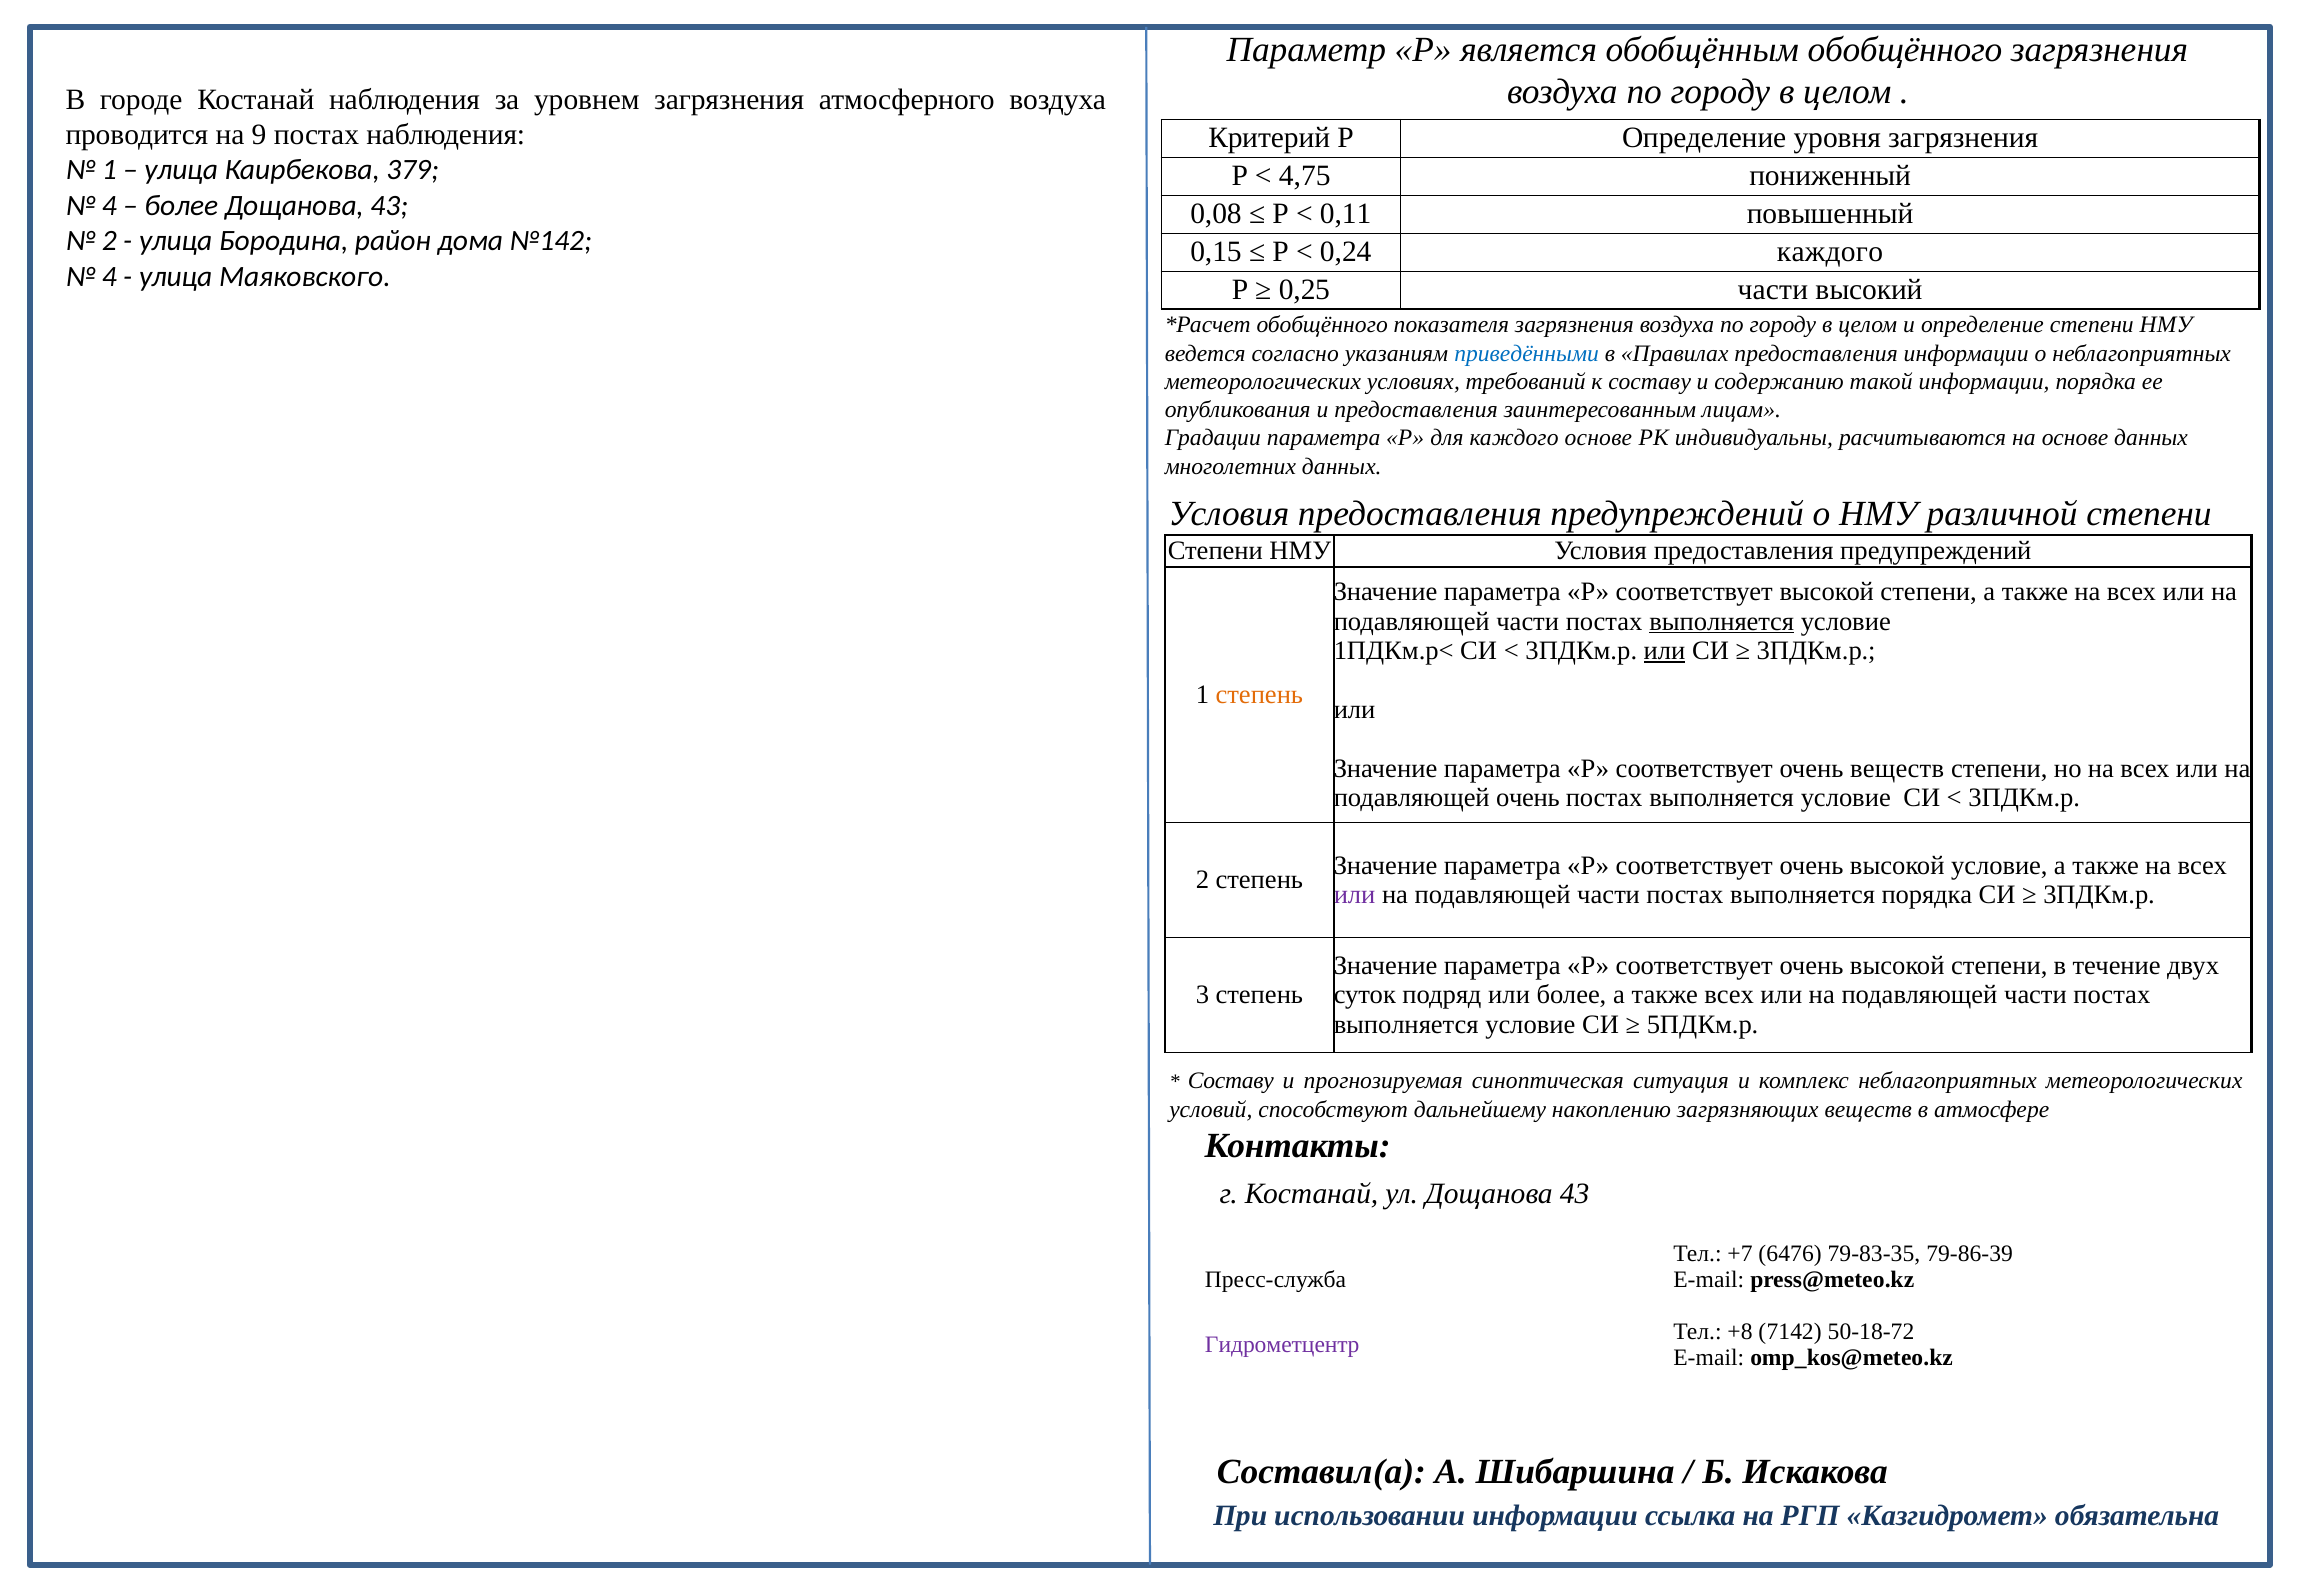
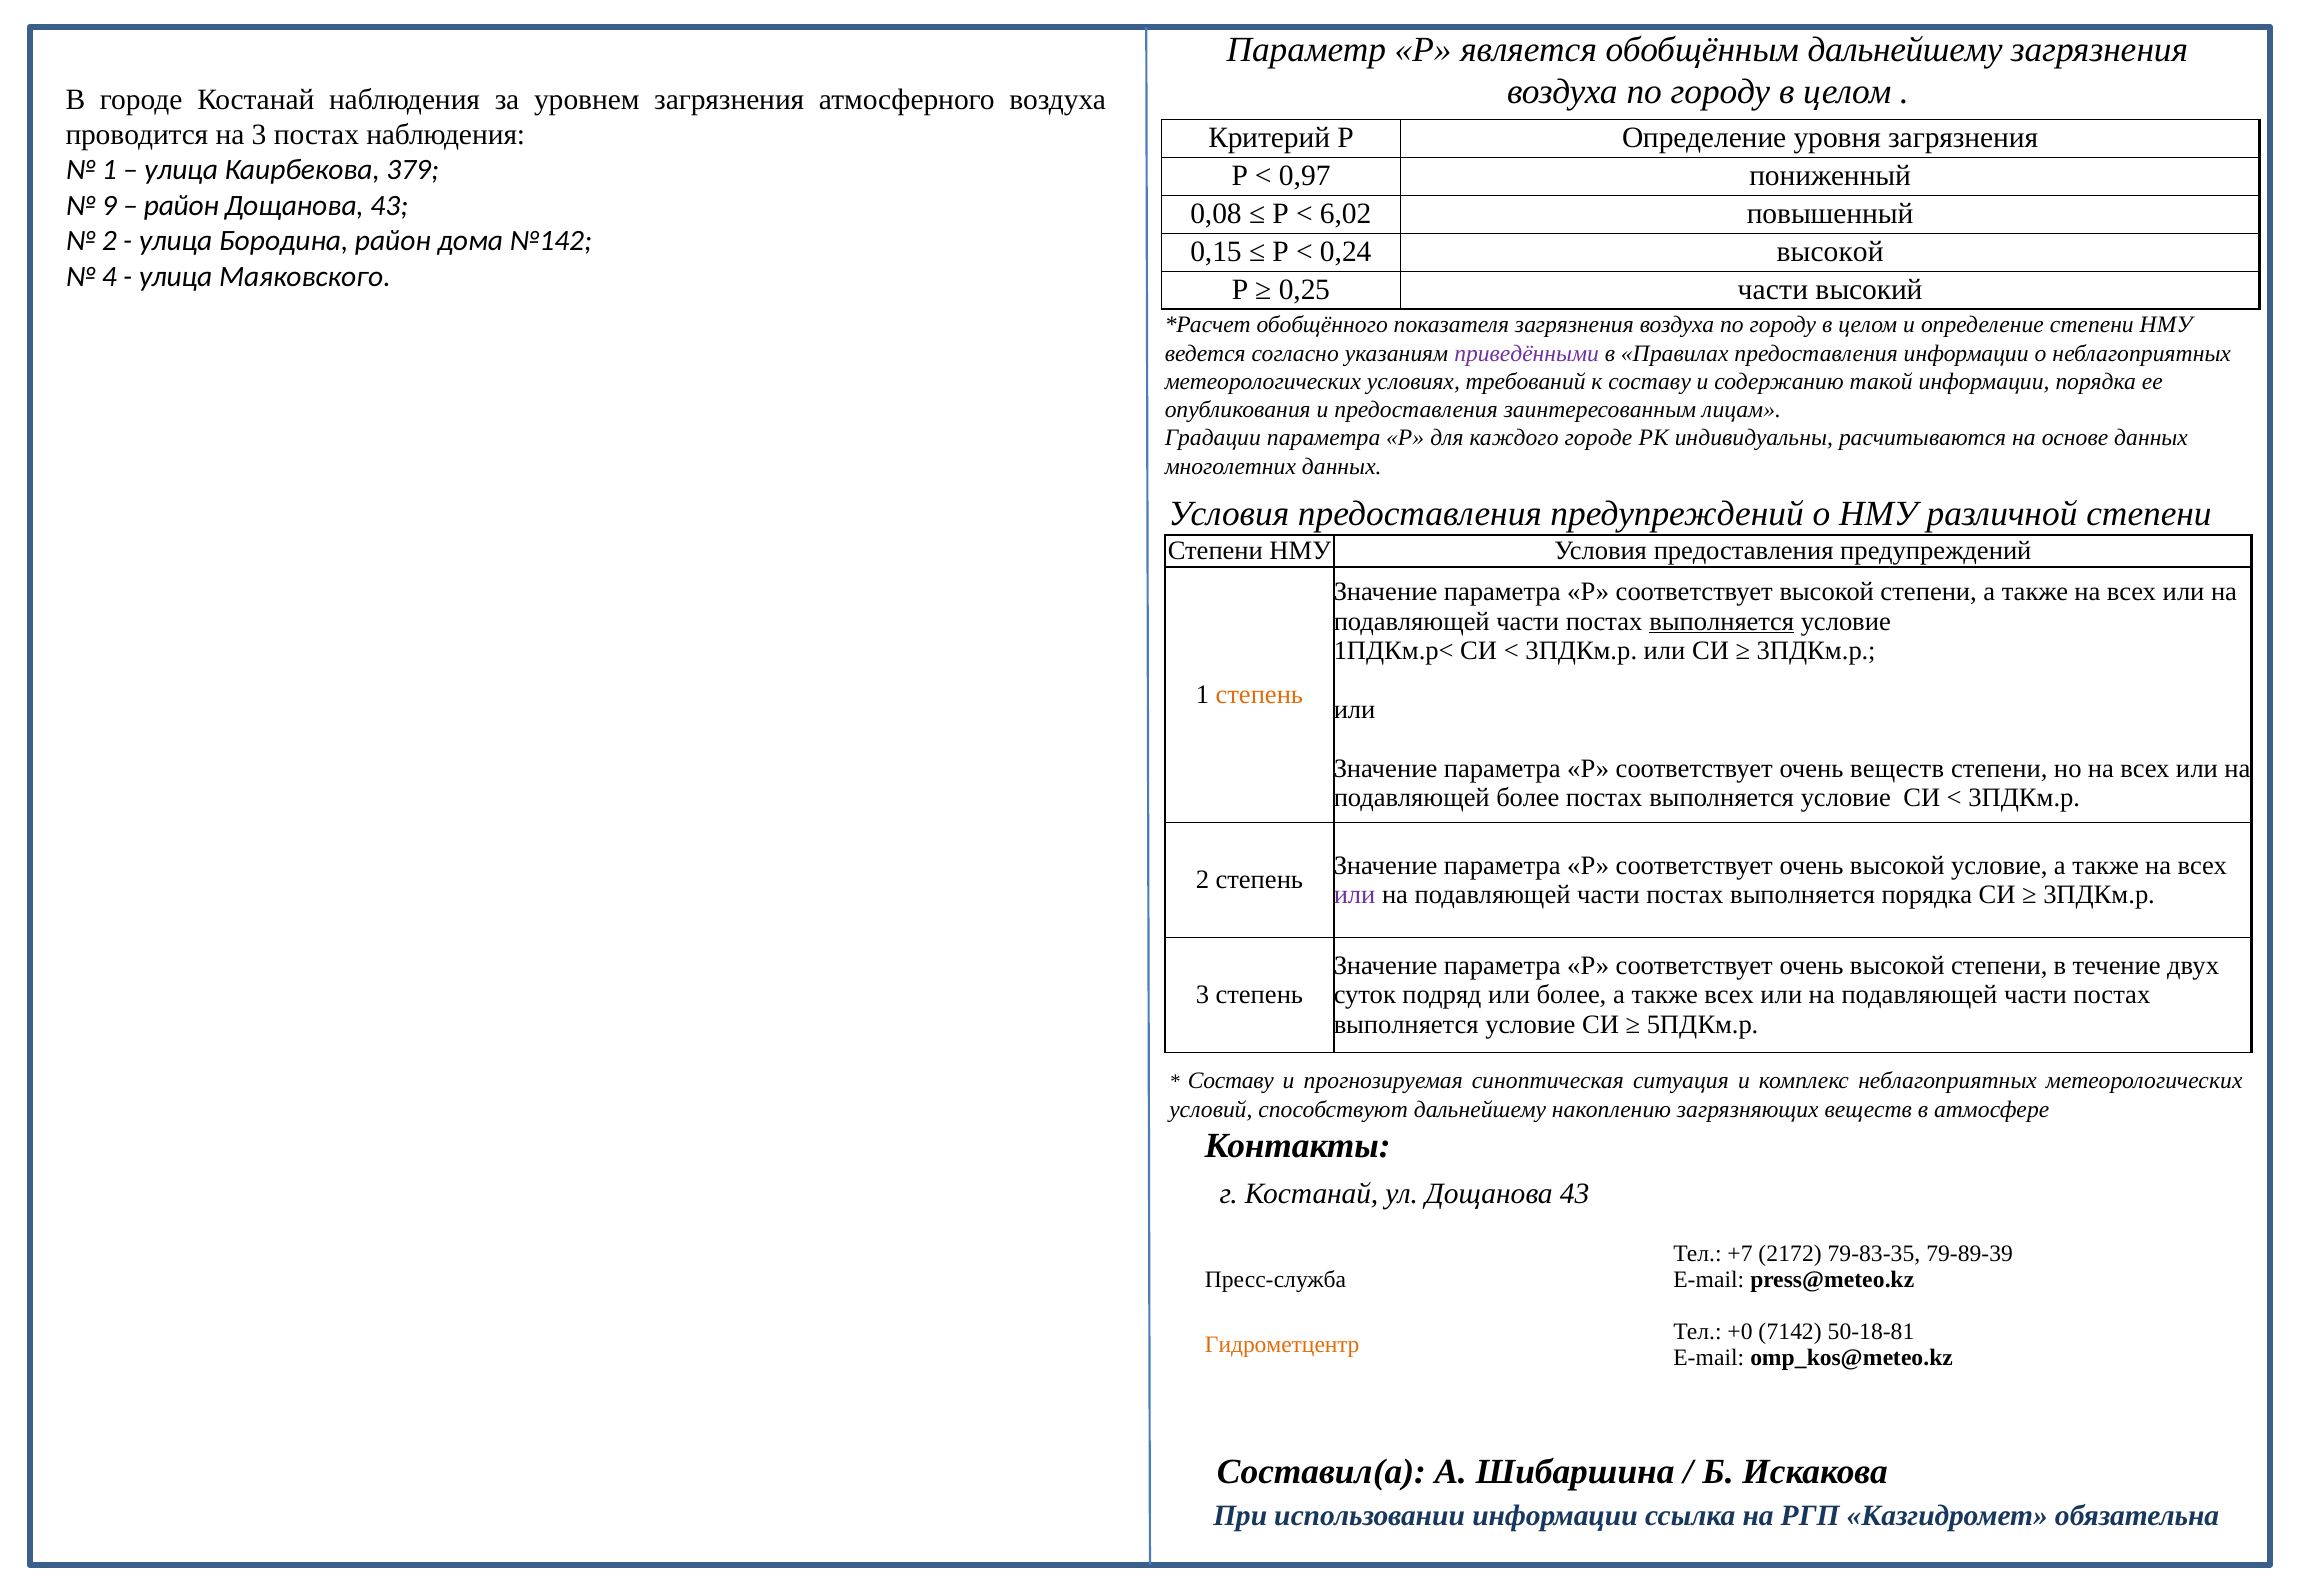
обобщённым обобщённого: обобщённого -> дальнейшему
на 9: 9 -> 3
4,75: 4,75 -> 0,97
4 at (109, 206): 4 -> 9
более at (181, 206): более -> район
0,11: 0,11 -> 6,02
0,24 каждого: каждого -> высокой
приведёнными colour: blue -> purple
каждого основе: основе -> городе
или at (1664, 651) underline: present -> none
подавляющей очень: очень -> более
6476: 6476 -> 2172
79-86-39: 79-86-39 -> 79-89-39
+8: +8 -> +0
50-18-72: 50-18-72 -> 50-18-81
Гидрометцентр colour: purple -> orange
